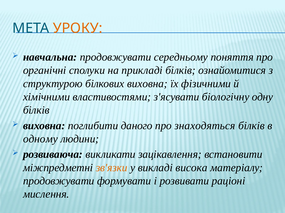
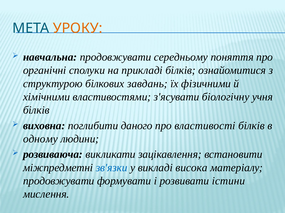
білкових виховна: виховна -> завдань
одну: одну -> учня
знаходяться: знаходяться -> властивості
зв'язки colour: orange -> blue
раціоні: раціоні -> істини
